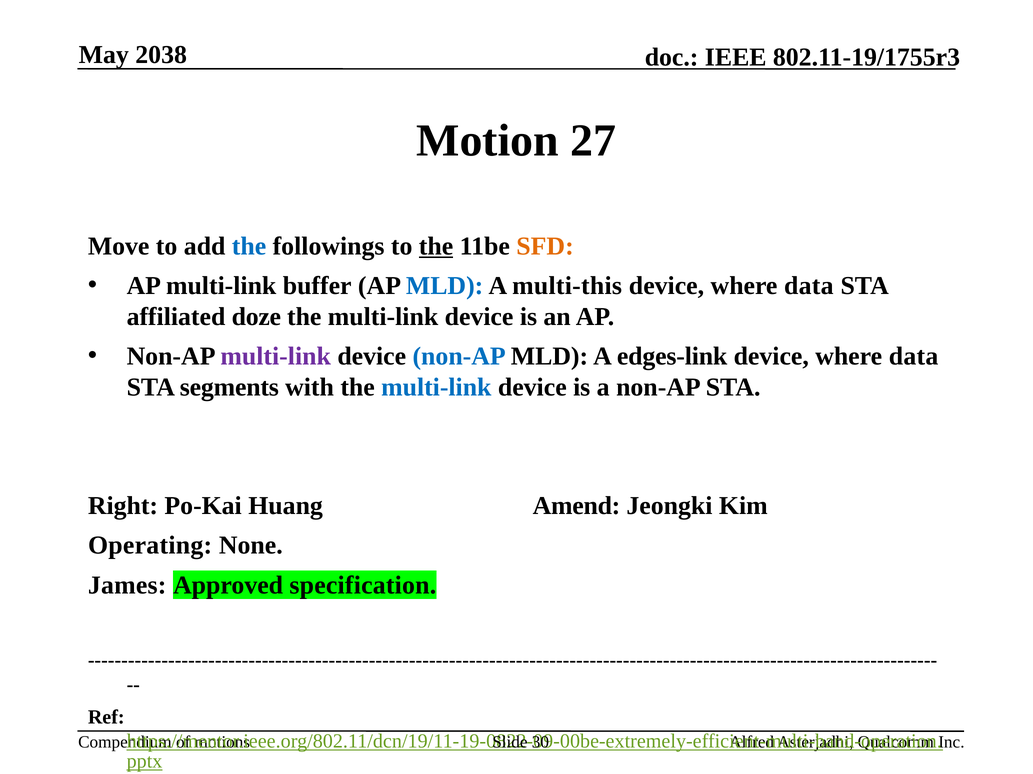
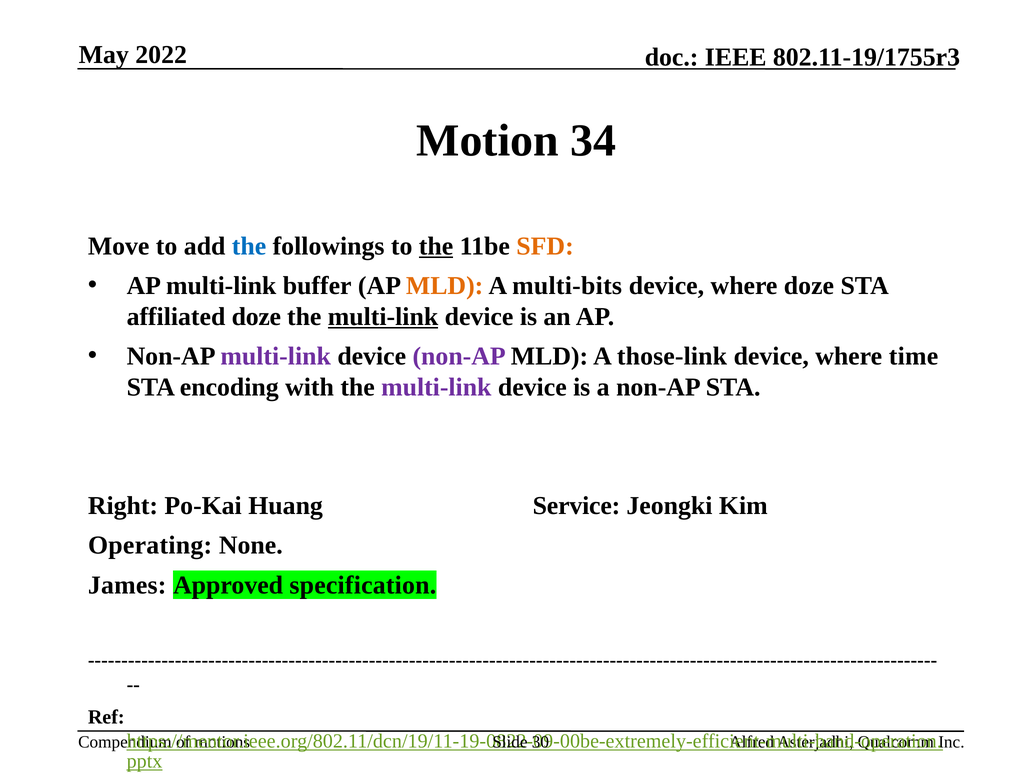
2038: 2038 -> 2022
27: 27 -> 34
MLD at (445, 286) colour: blue -> orange
multi-this: multi-this -> multi-bits
data at (809, 286): data -> doze
multi-link at (383, 317) underline: none -> present
non-AP at (459, 357) colour: blue -> purple
edges-link: edges-link -> those-link
data at (914, 357): data -> time
segments: segments -> encoding
multi-link at (436, 388) colour: blue -> purple
Amend: Amend -> Service
